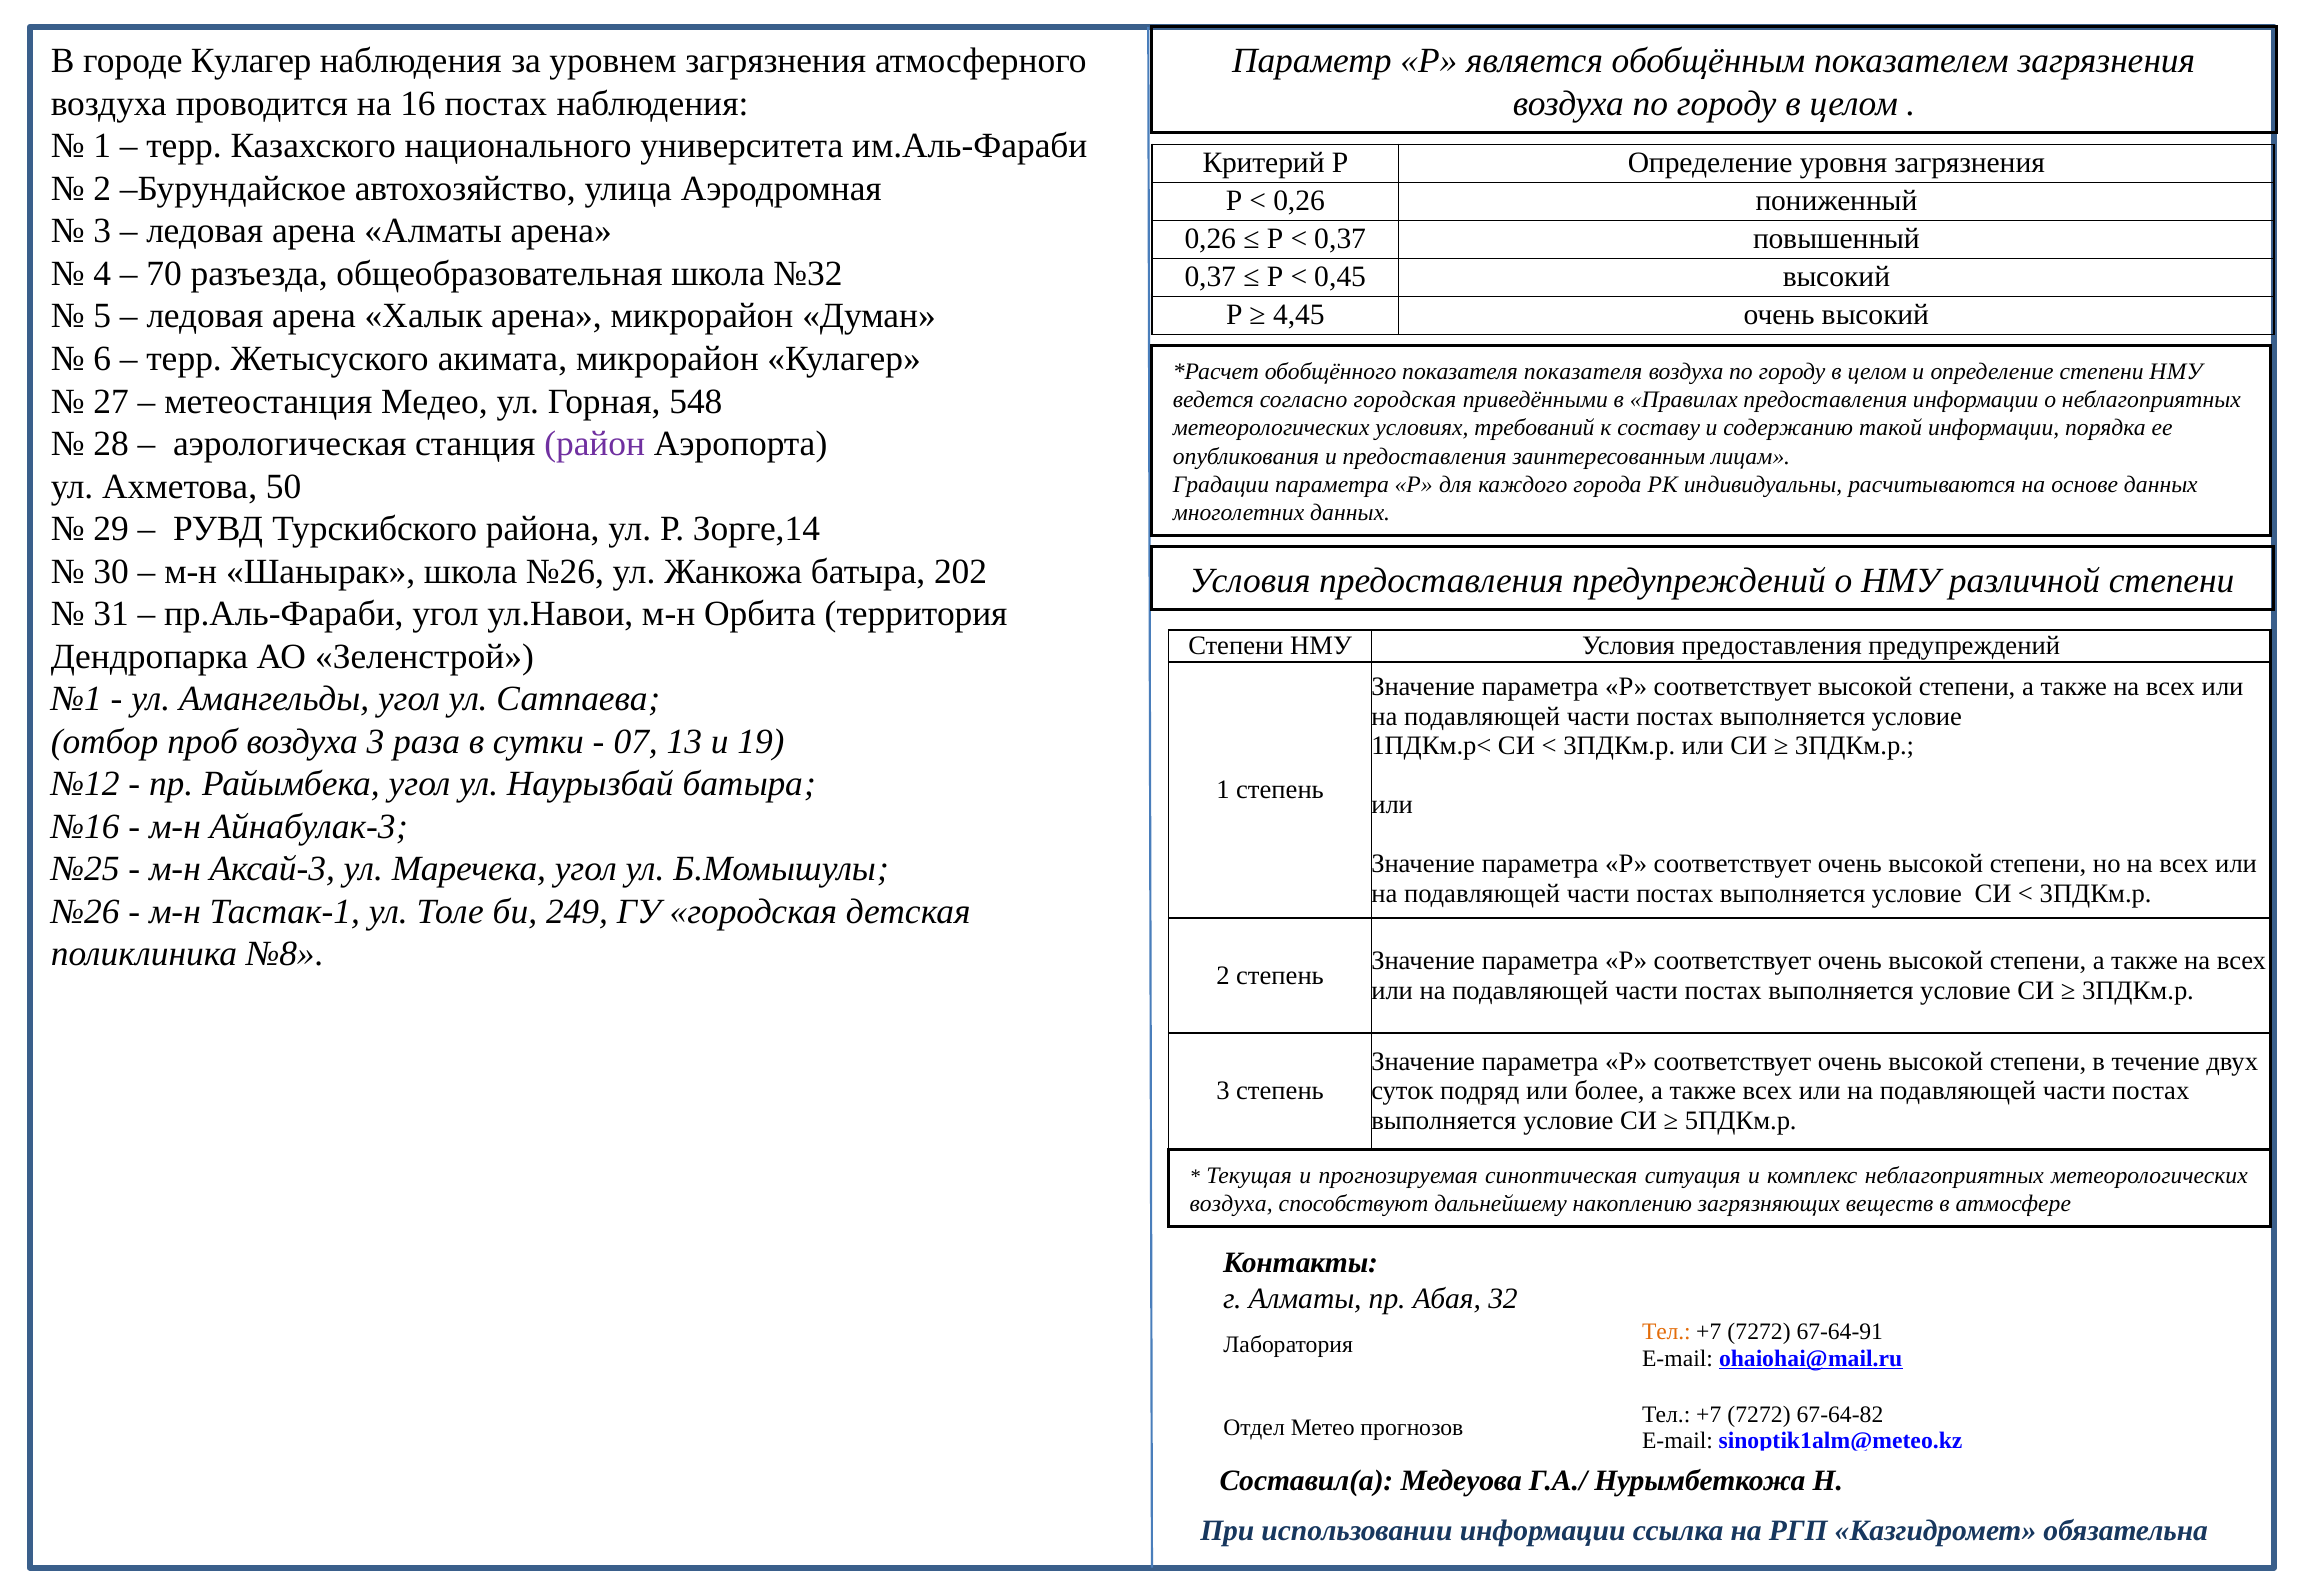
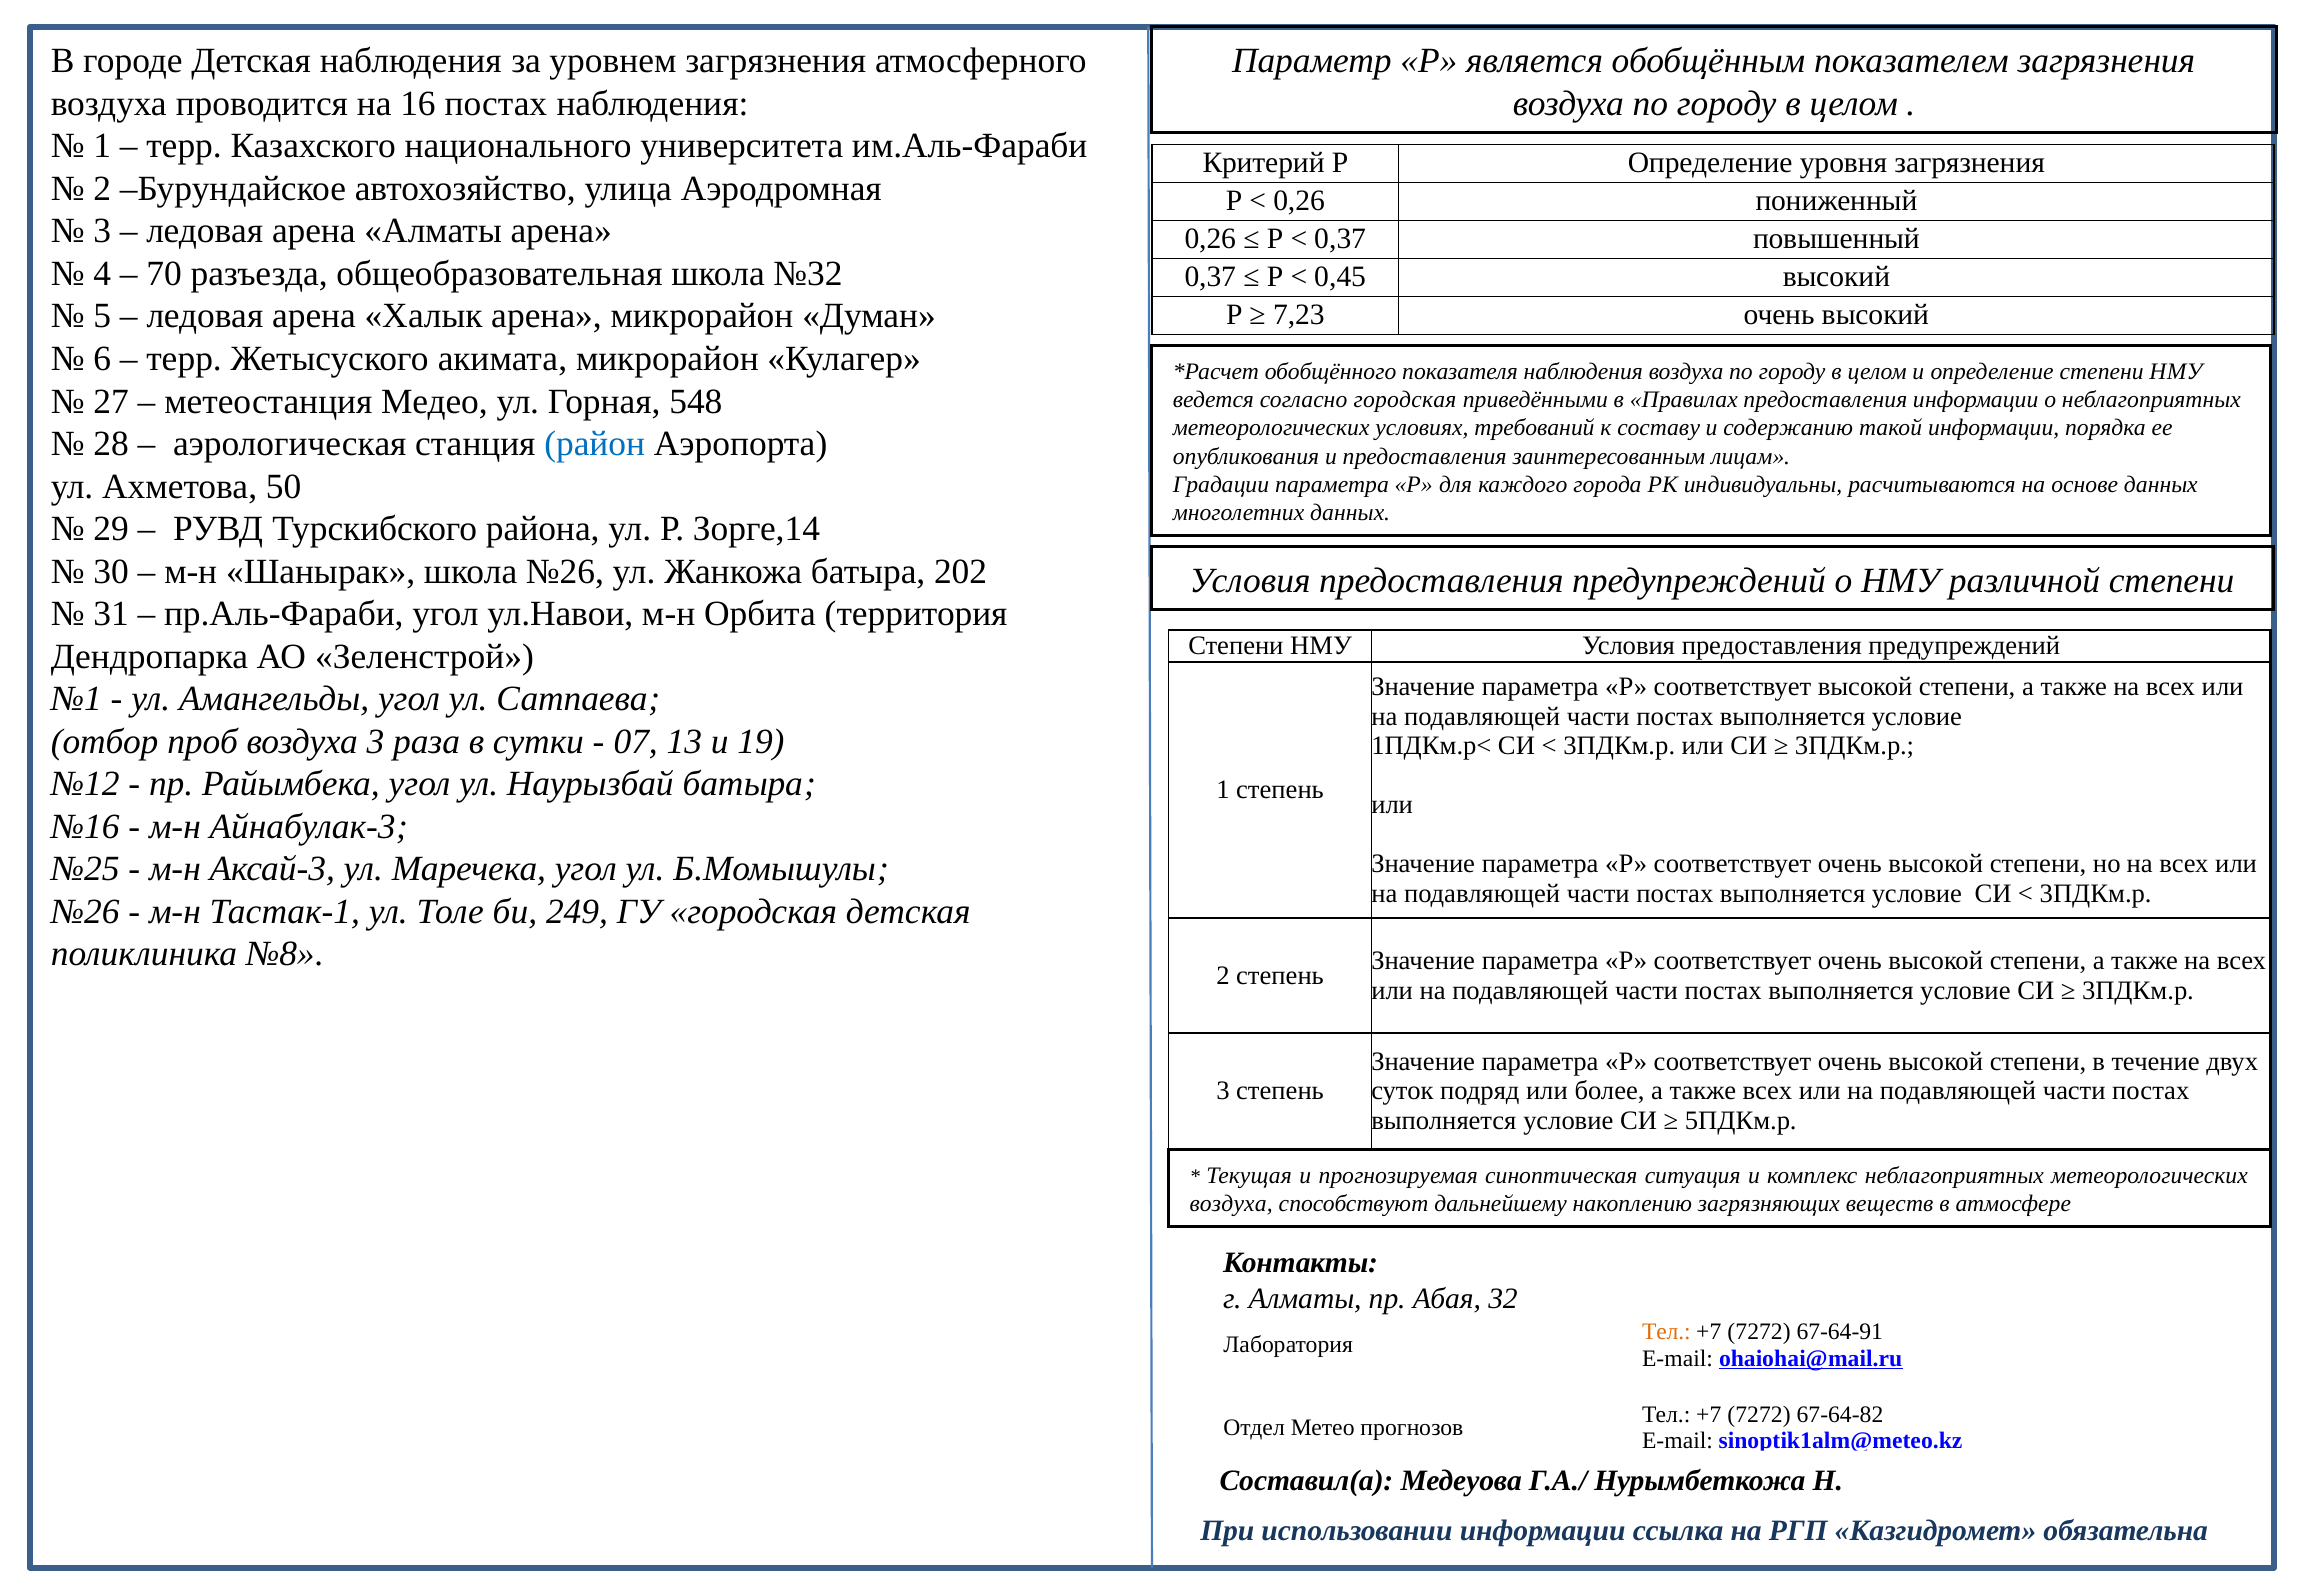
городе Кулагер: Кулагер -> Детская
4,45: 4,45 -> 7,23
показателя показателя: показателя -> наблюдения
район colour: purple -> blue
